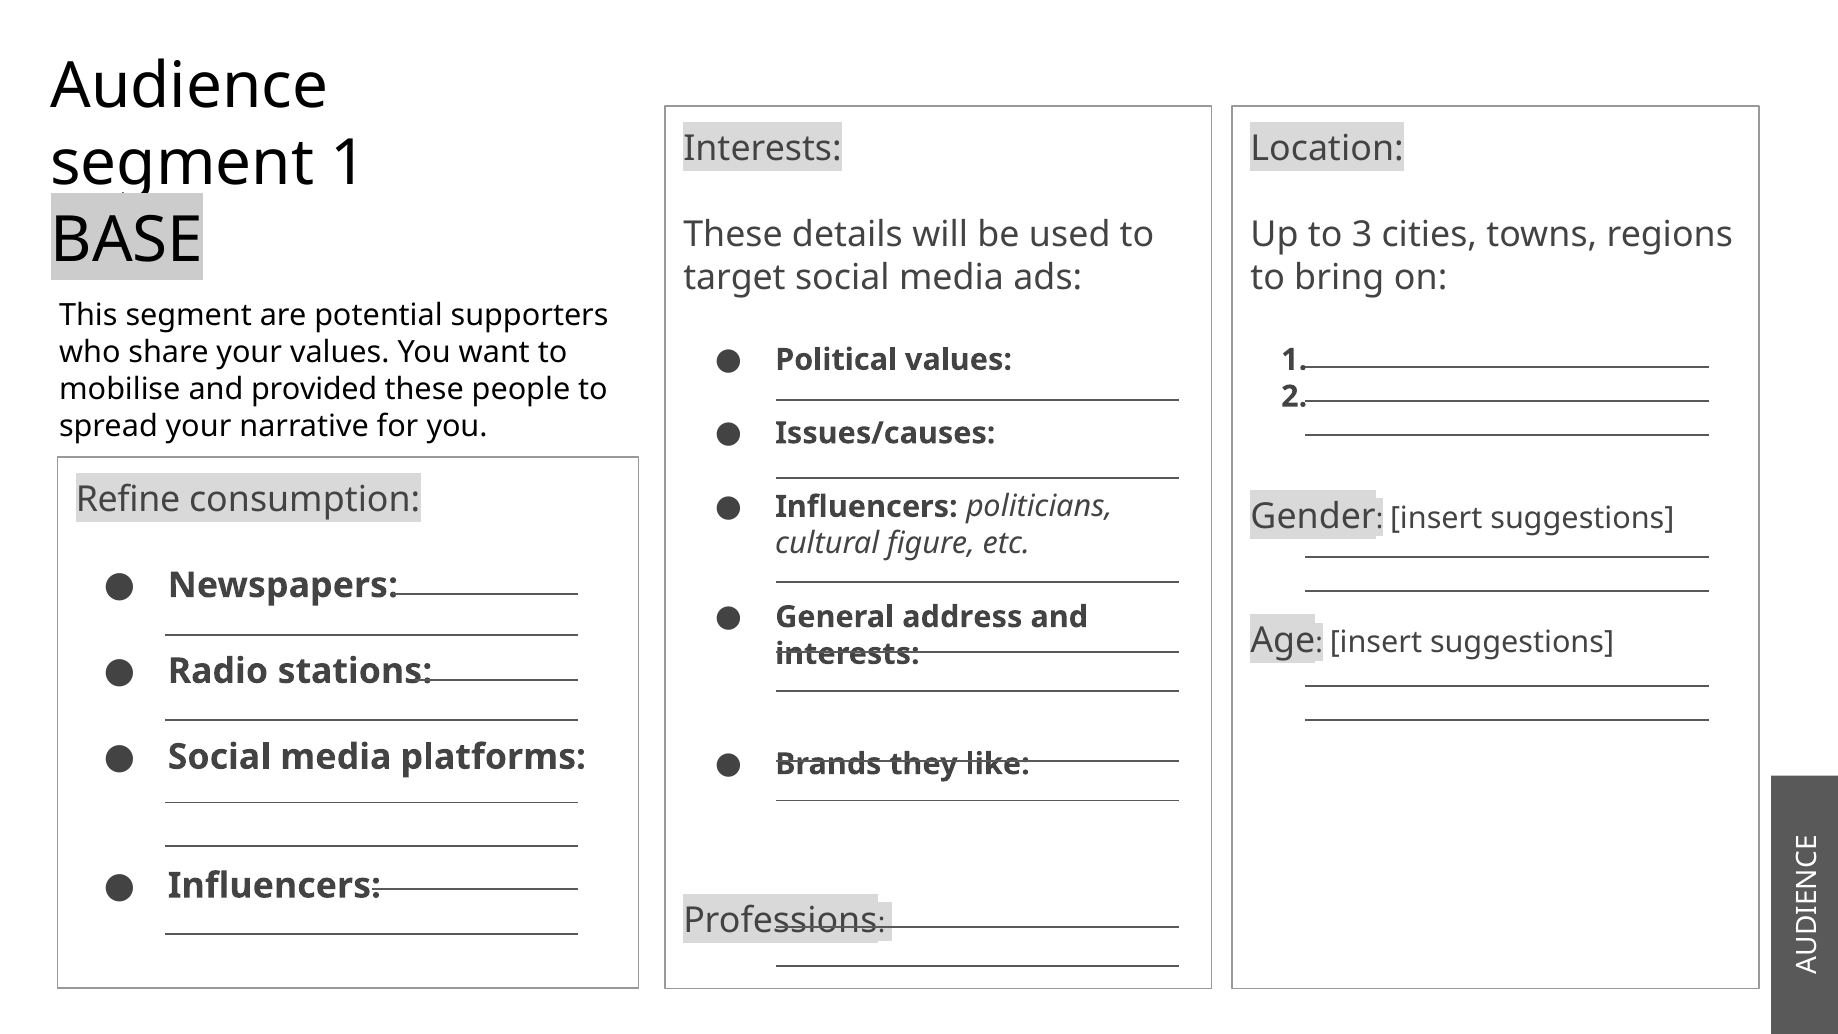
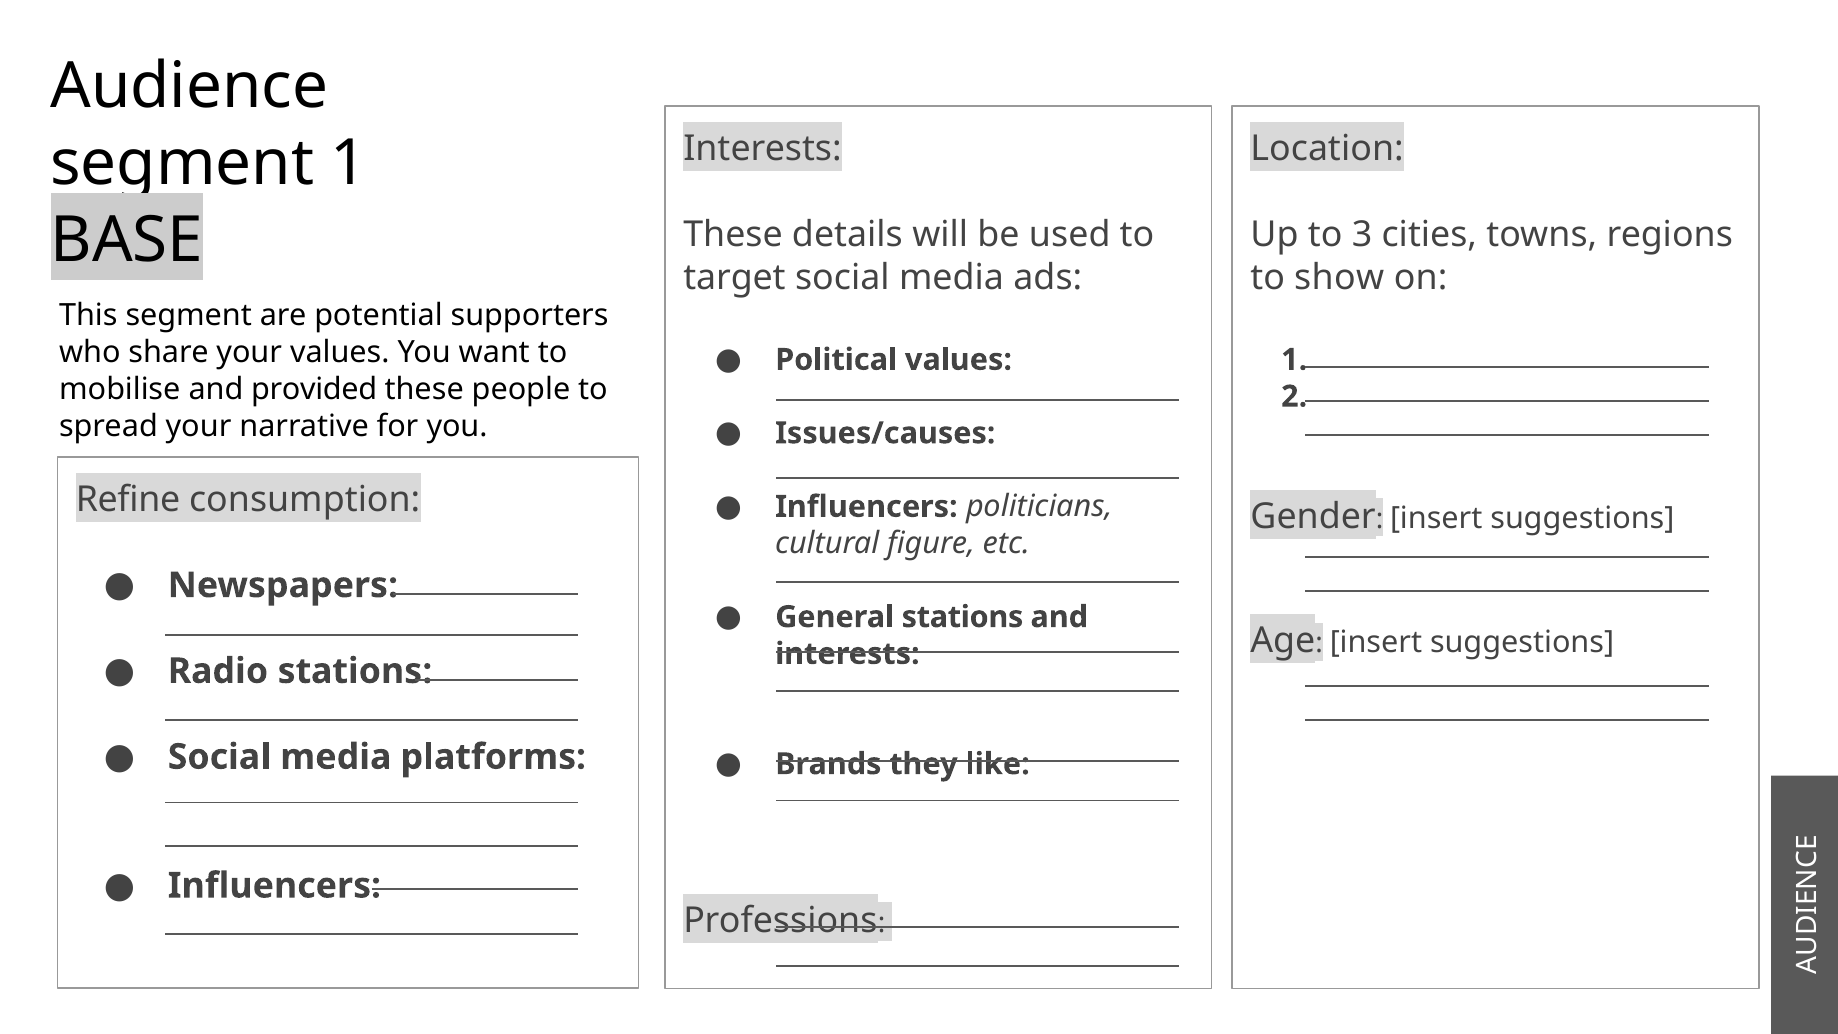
bring: bring -> show
General address: address -> stations
